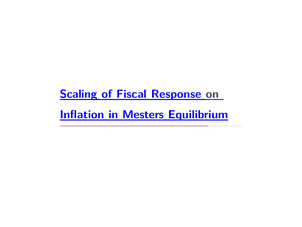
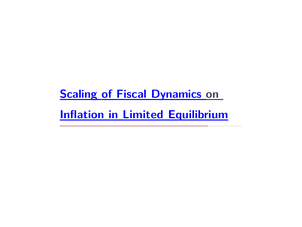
Response: Response -> Dynamics
Mesters: Mesters -> Limited
